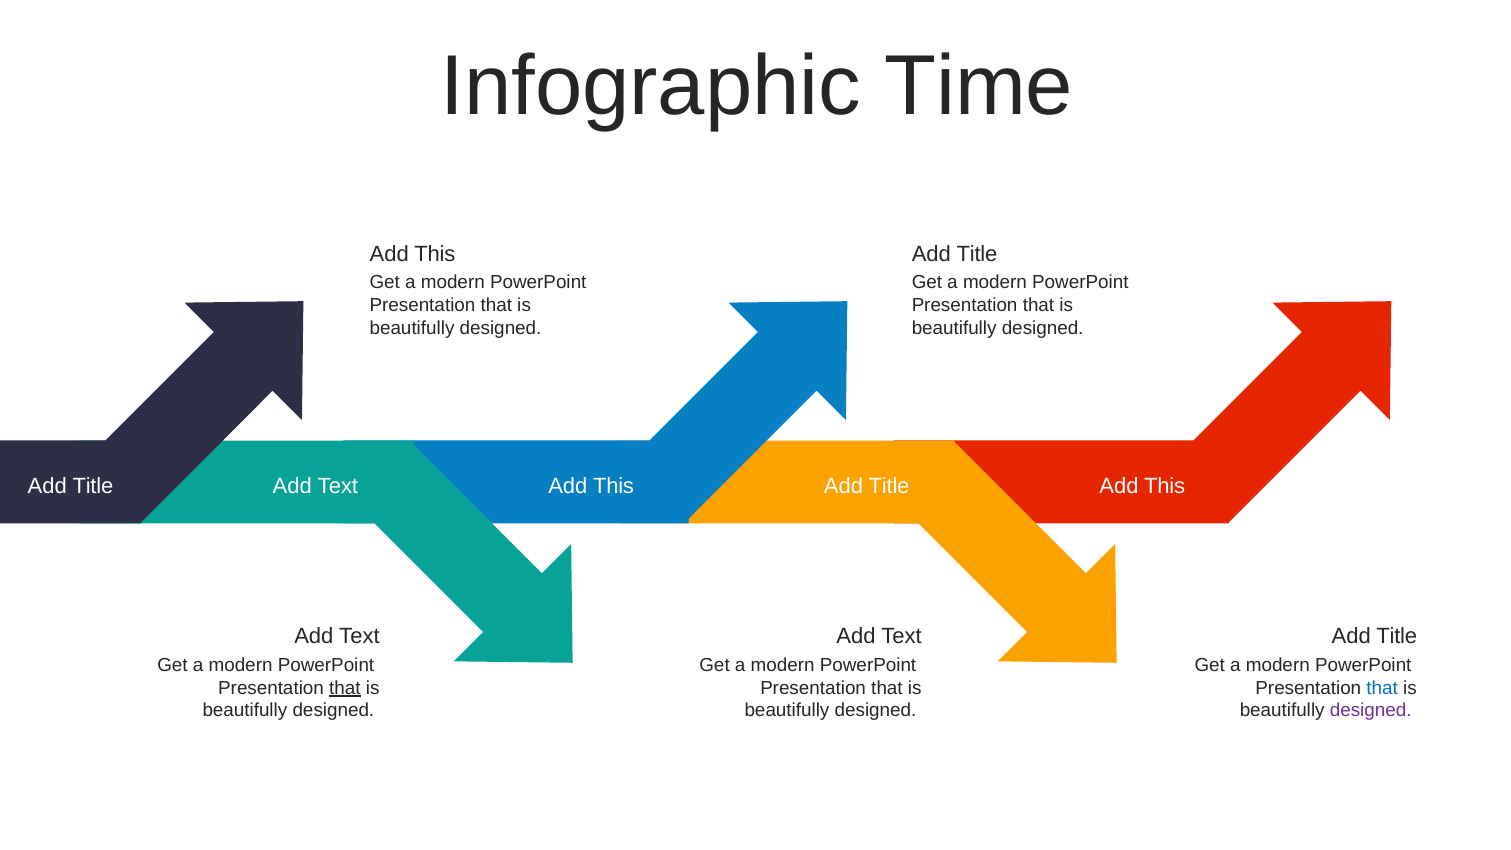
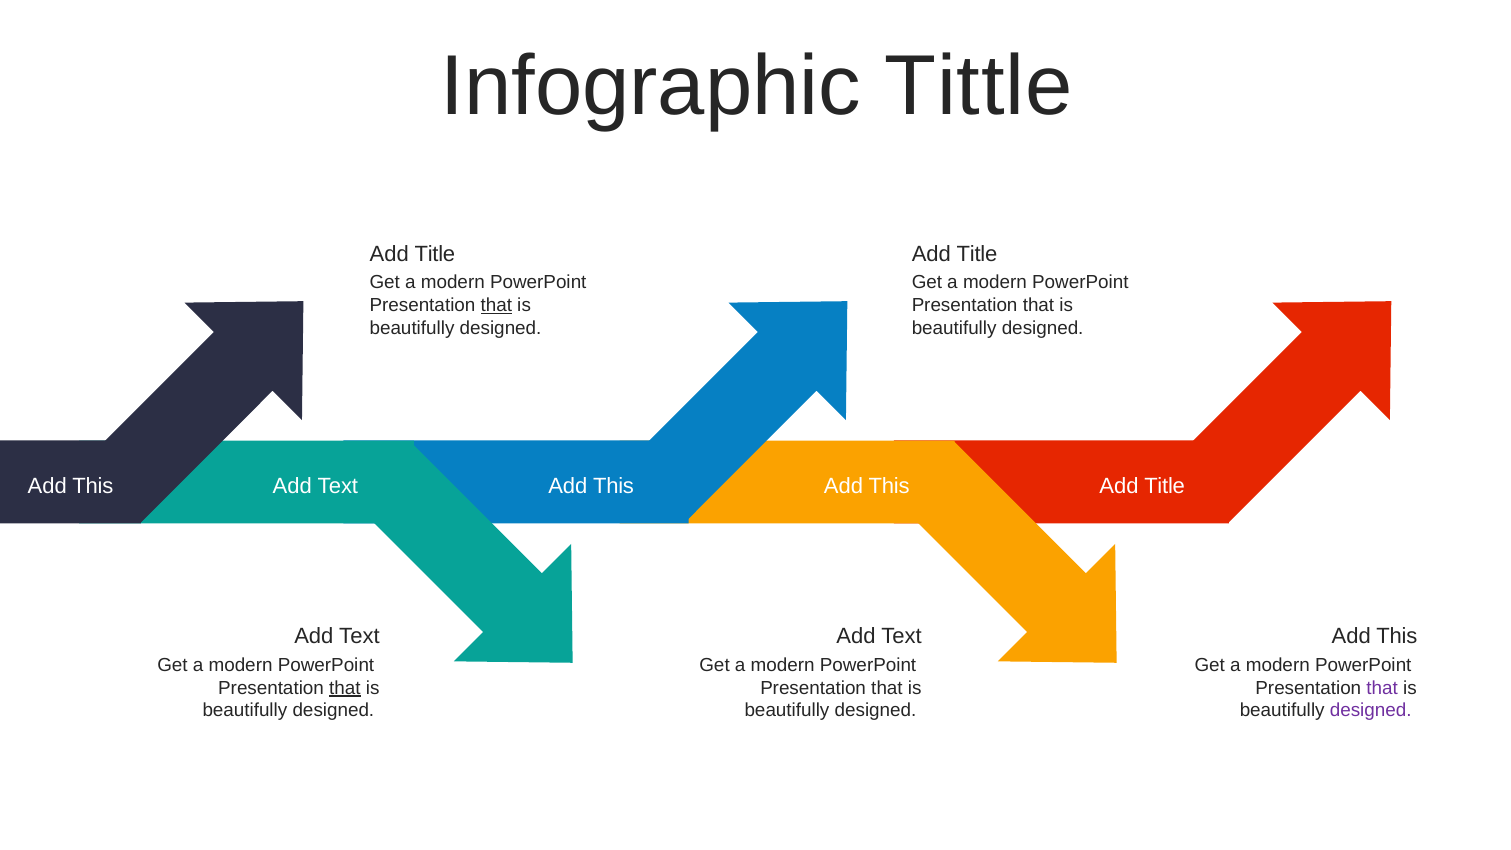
Time: Time -> Tittle
This at (435, 254): This -> Title
that at (496, 305) underline: none -> present
Title at (93, 487): Title -> This
Title at (889, 487): Title -> This
This at (1165, 487): This -> Title
Title at (1397, 637): Title -> This
that at (1382, 688) colour: blue -> purple
